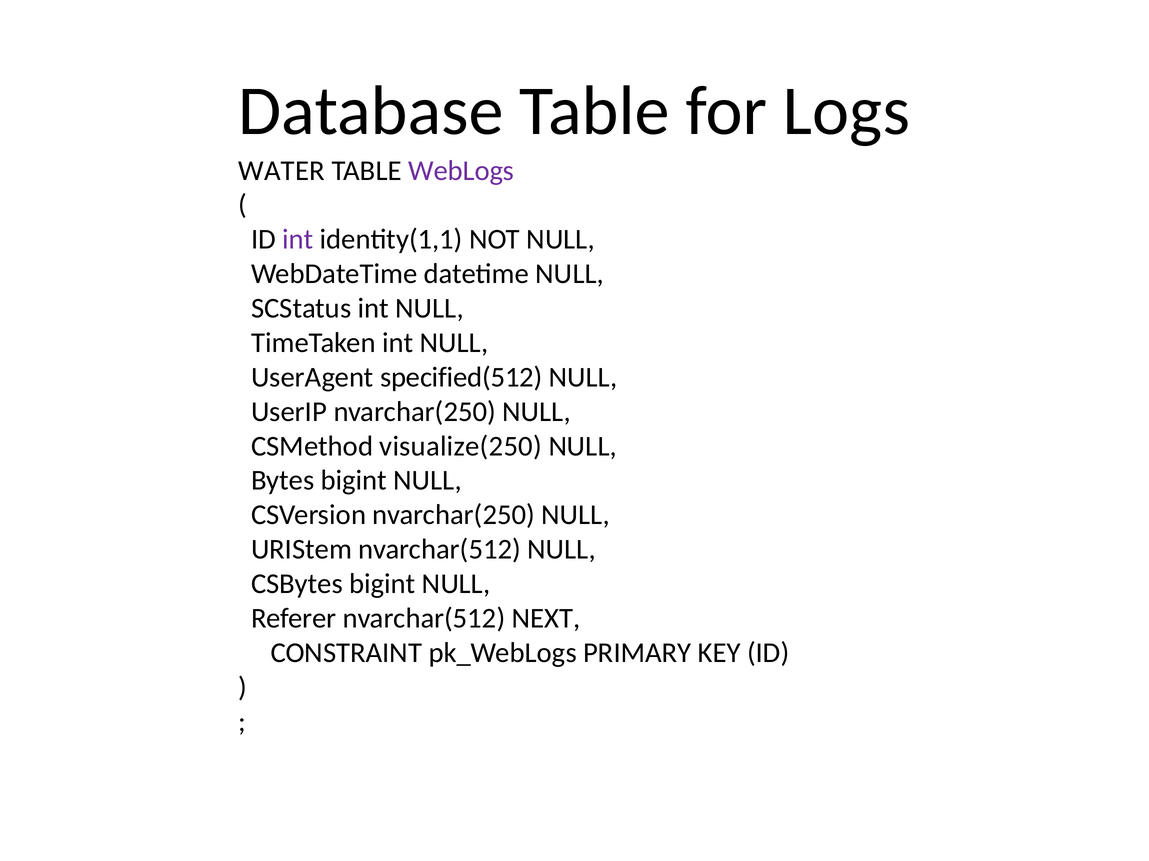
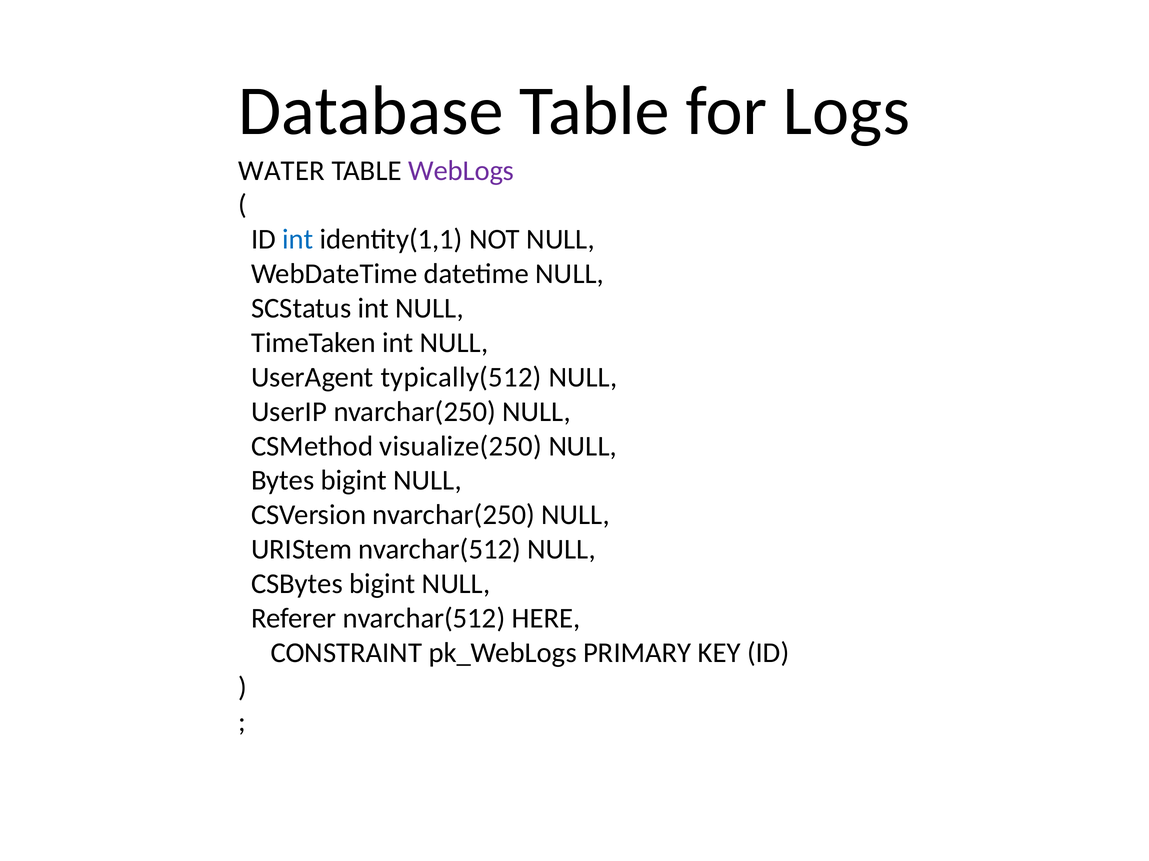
int at (298, 240) colour: purple -> blue
specified(512: specified(512 -> typically(512
NEXT: NEXT -> HERE
